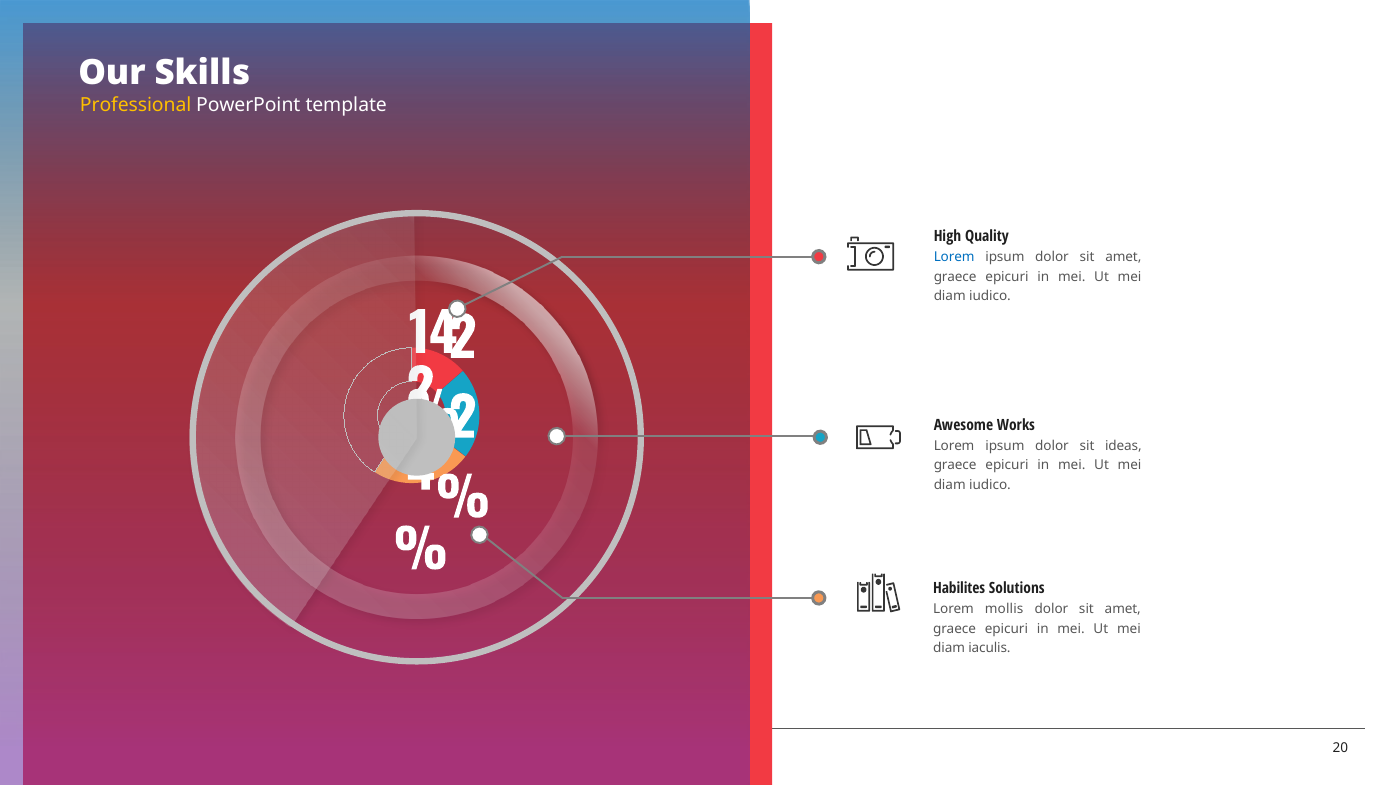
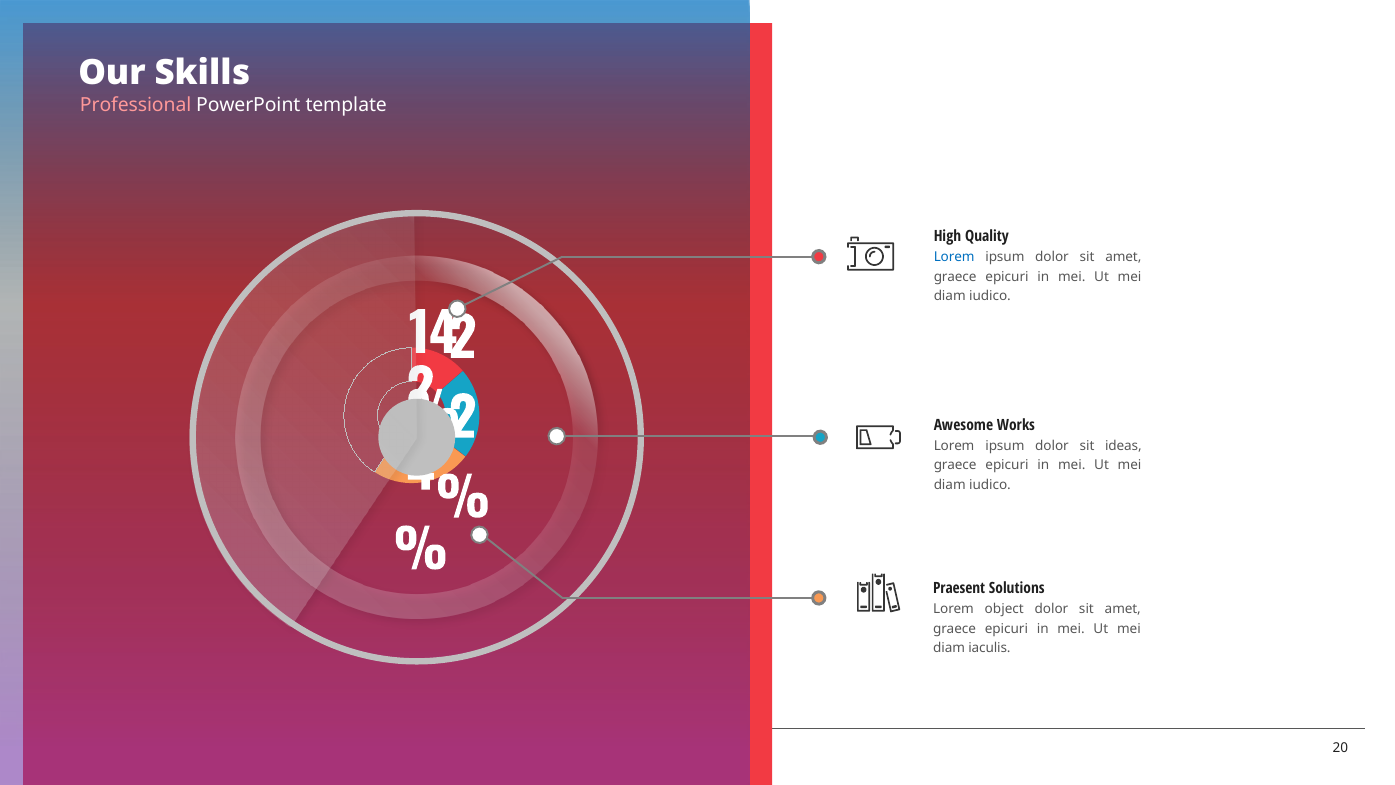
Professional colour: yellow -> pink
Habilites: Habilites -> Praesent
mollis: mollis -> object
